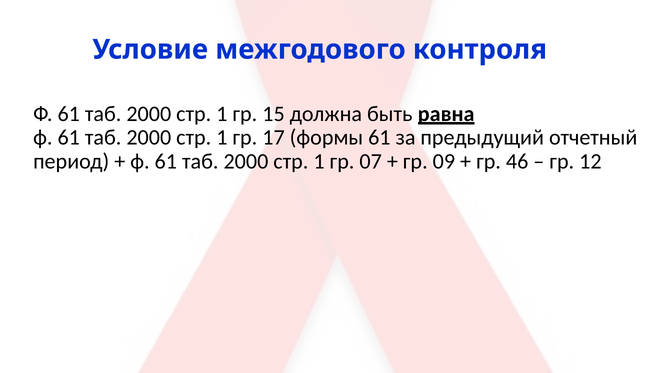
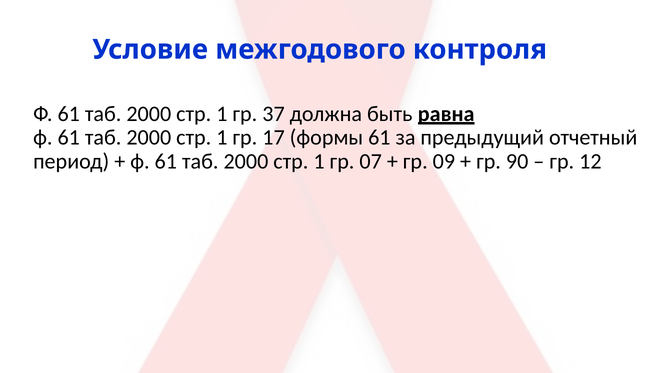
15: 15 -> 37
46: 46 -> 90
